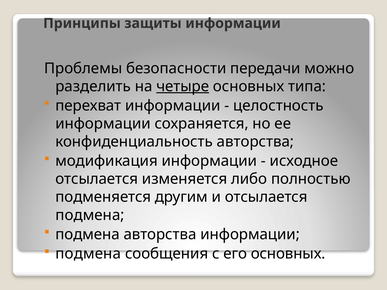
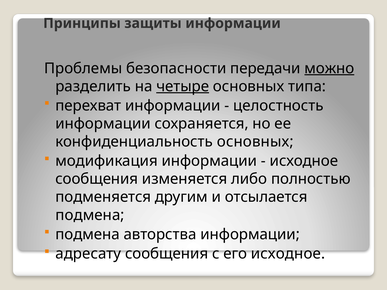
можно underline: none -> present
конфиденциальность авторства: авторства -> основных
отсылается at (97, 179): отсылается -> сообщения
подмена at (88, 254): подмена -> адресату
его основных: основных -> исходное
